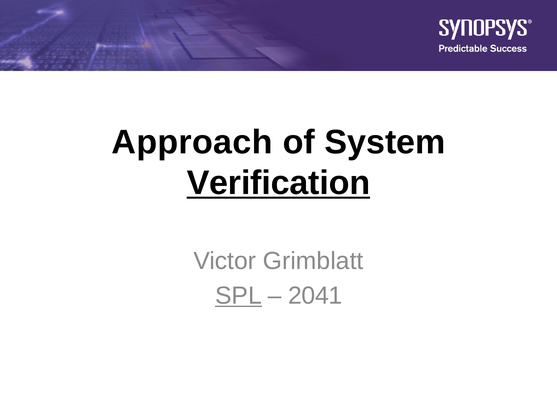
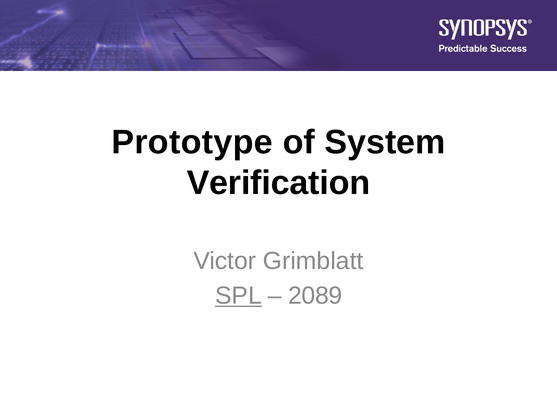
Approach: Approach -> Prototype
Verification underline: present -> none
2041: 2041 -> 2089
